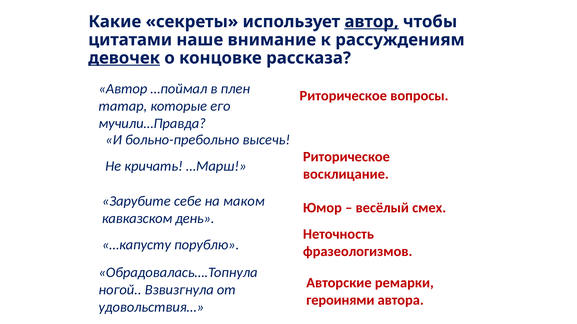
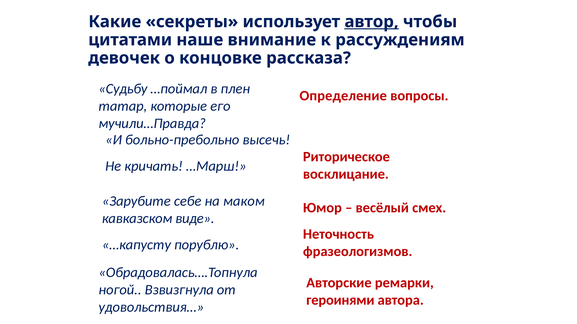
девочек underline: present -> none
Автор at (123, 89): Автор -> Судьбу
Риторическое at (343, 96): Риторическое -> Определение
день: день -> виде
